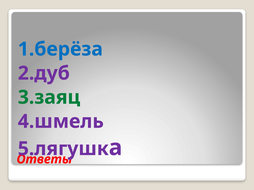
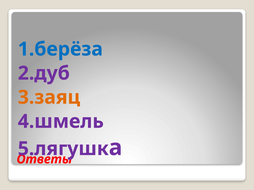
3.заяц colour: green -> orange
